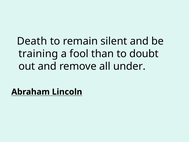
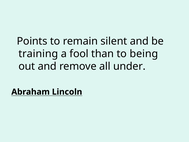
Death: Death -> Points
doubt: doubt -> being
